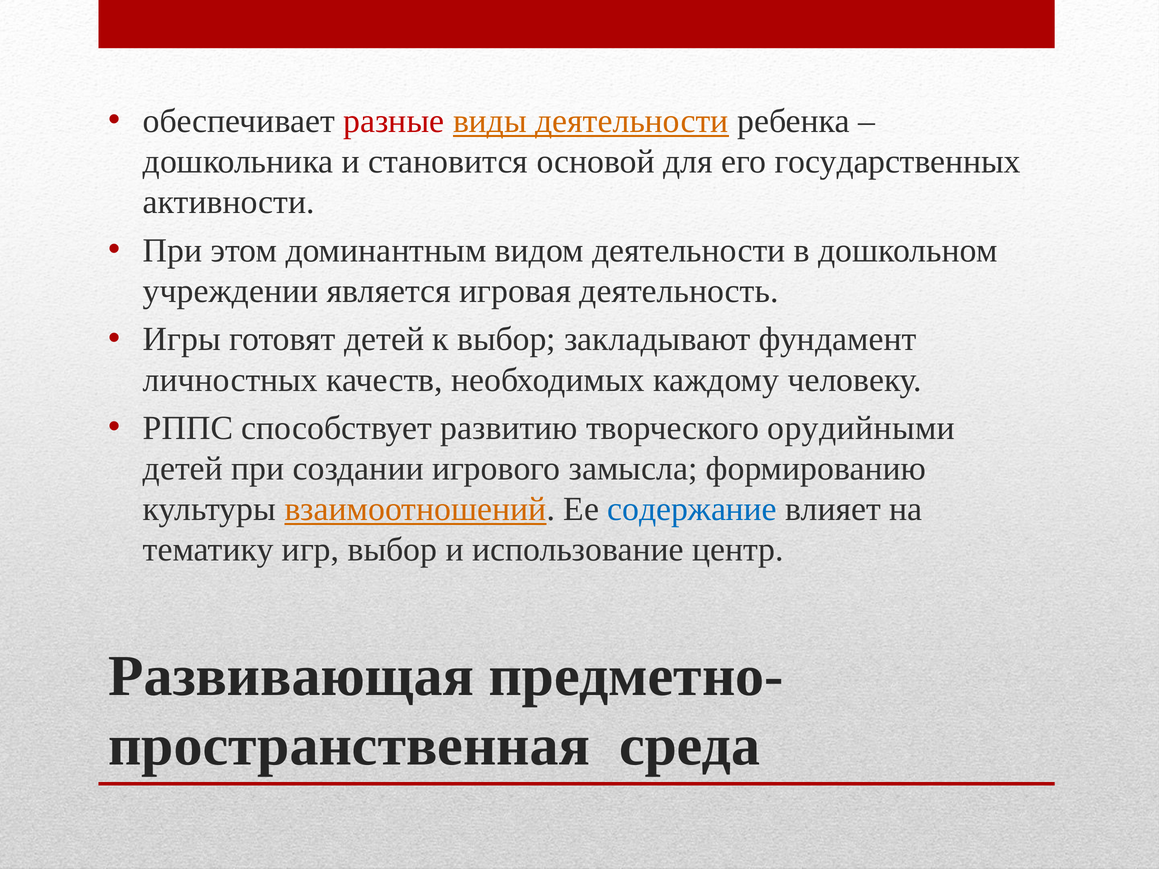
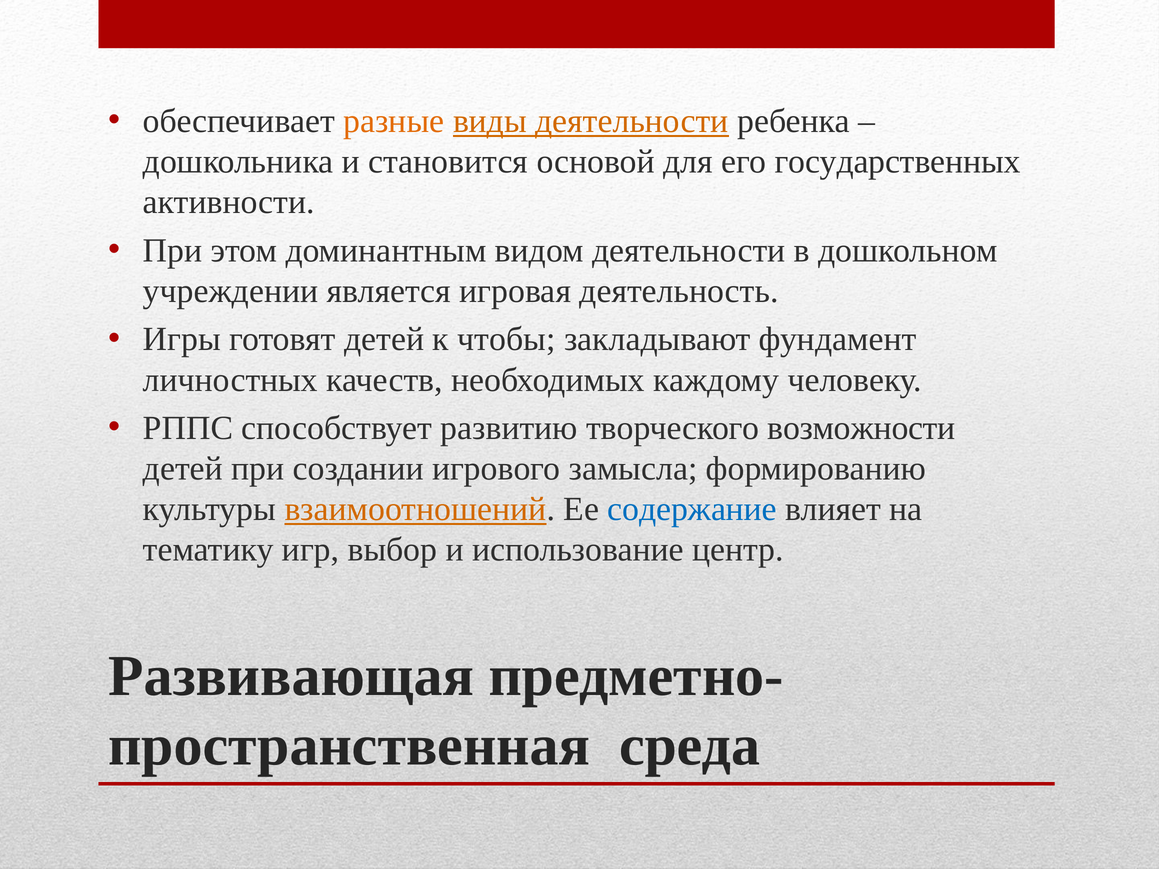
разные colour: red -> orange
к выбор: выбор -> чтобы
орудийными: орудийными -> возможности
